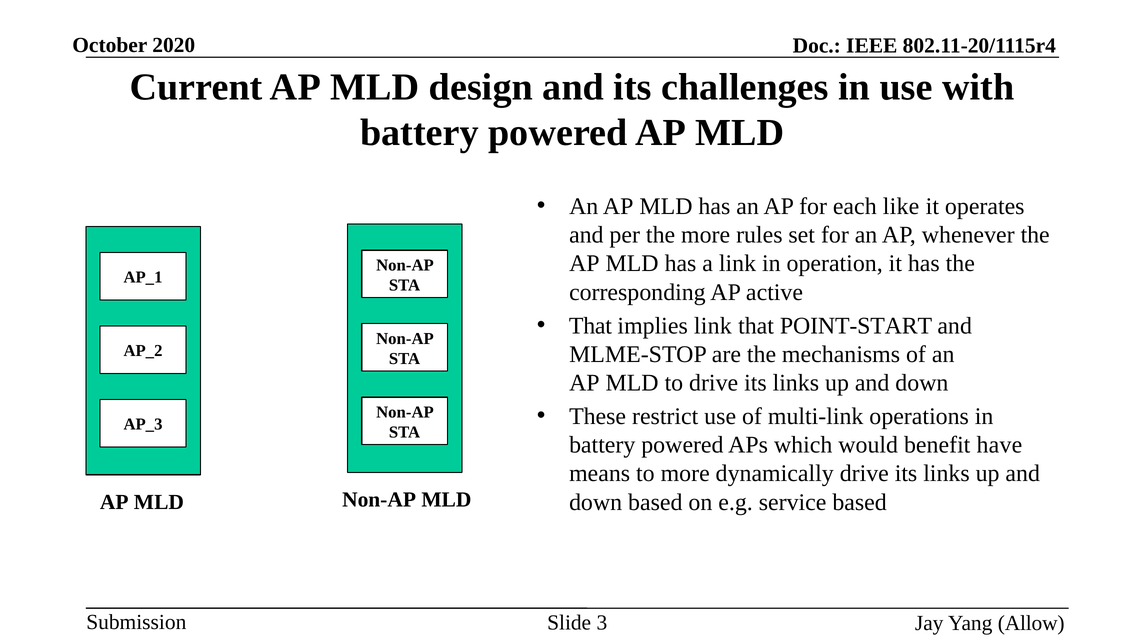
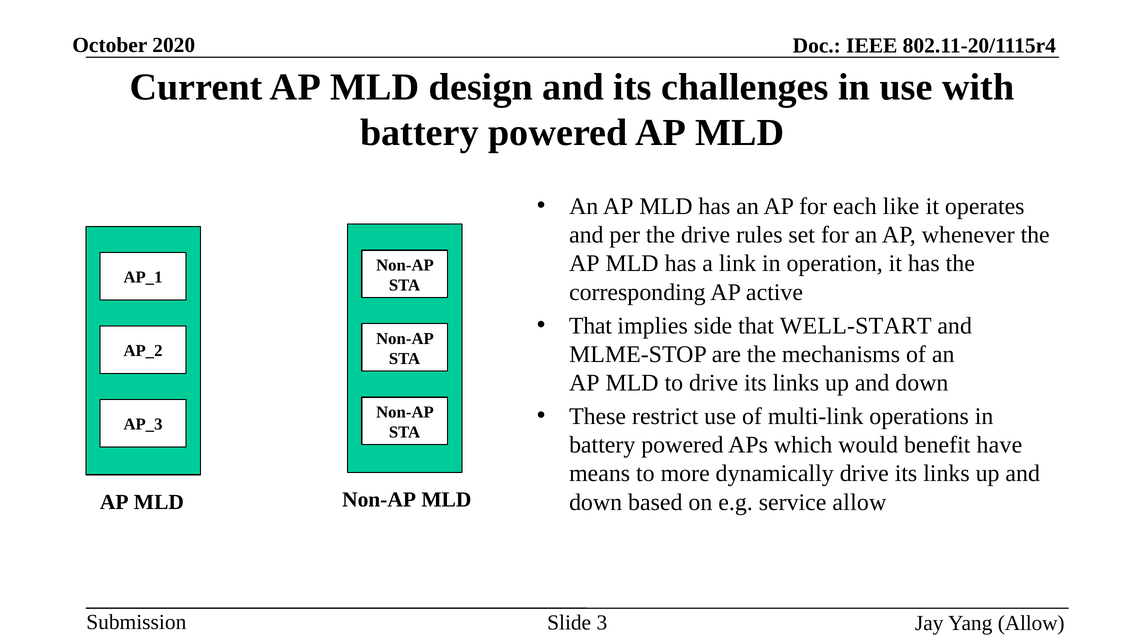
the more: more -> drive
implies link: link -> side
POINT-START: POINT-START -> WELL-START
service based: based -> allow
